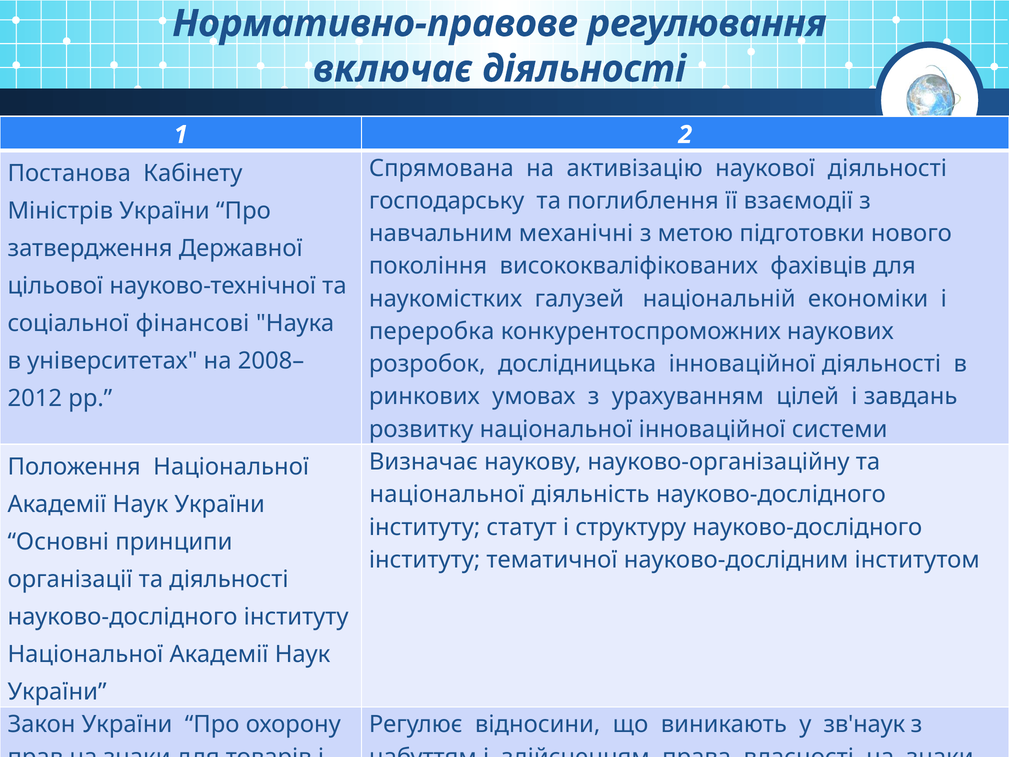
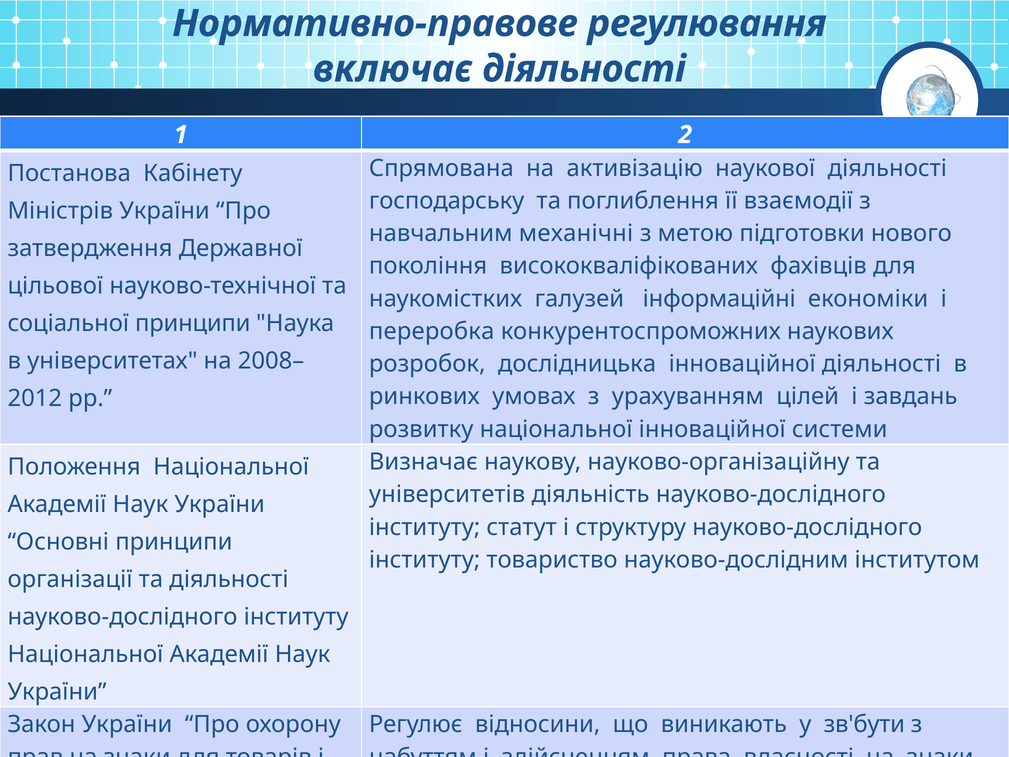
національній: національній -> інформаційні
соціальної фінансові: фінансові -> принципи
національної at (447, 494): національної -> університетів
тематичної: тематичної -> товариство
зв'наук: зв'наук -> зв'бути
